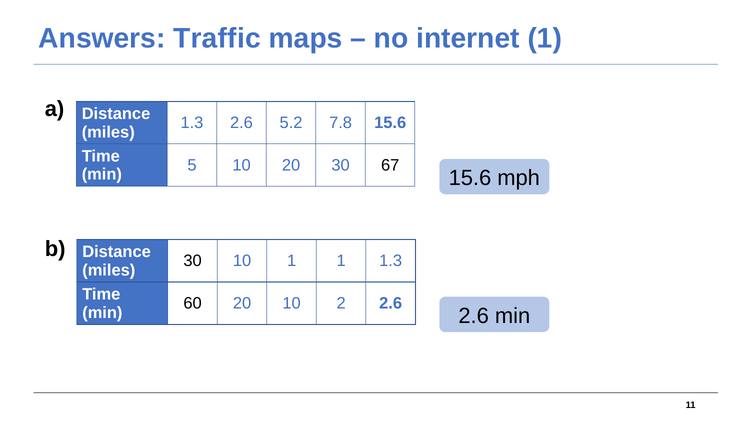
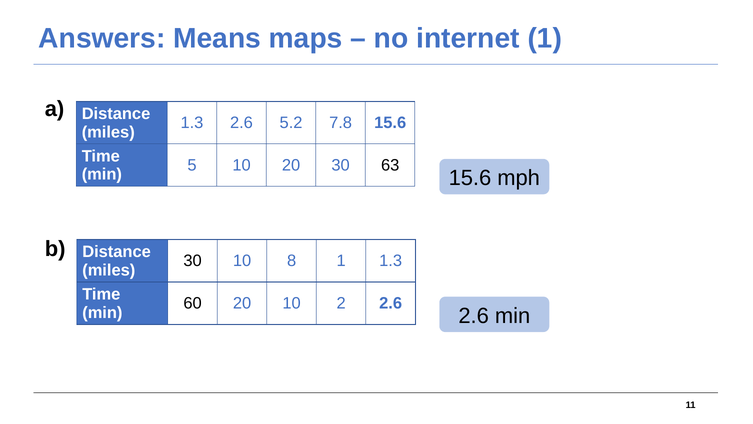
Traffic: Traffic -> Means
67: 67 -> 63
10 1: 1 -> 8
